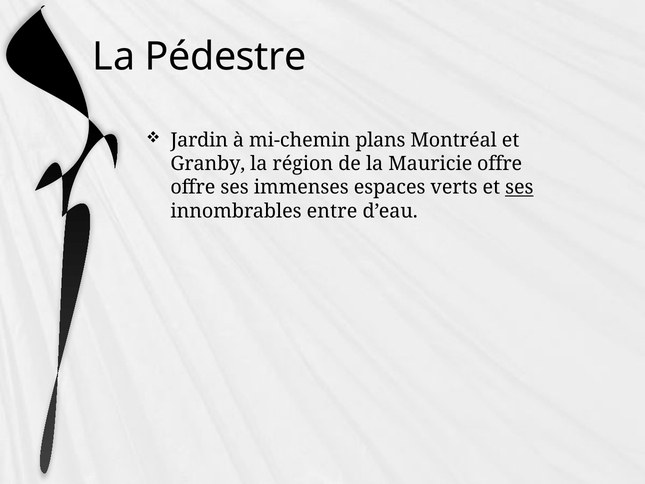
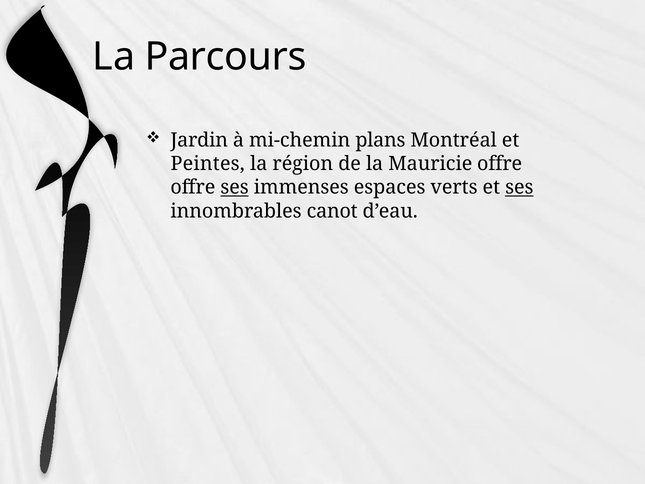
Pédestre: Pédestre -> Parcours
Granby: Granby -> Peintes
ses at (235, 187) underline: none -> present
entre: entre -> canot
